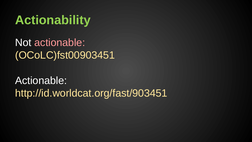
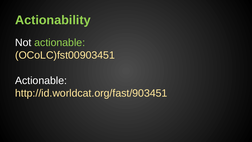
actionable at (60, 43) colour: pink -> light green
